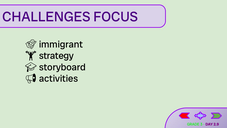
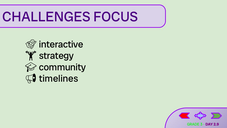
immigrant: immigrant -> interactive
storyboard: storyboard -> community
activities: activities -> timelines
